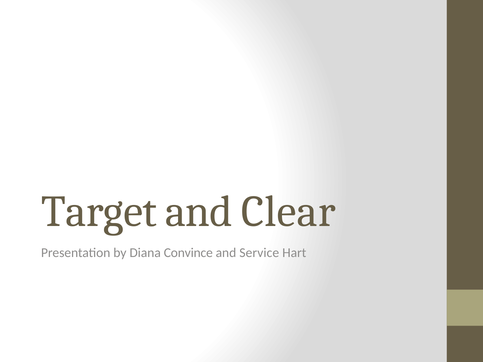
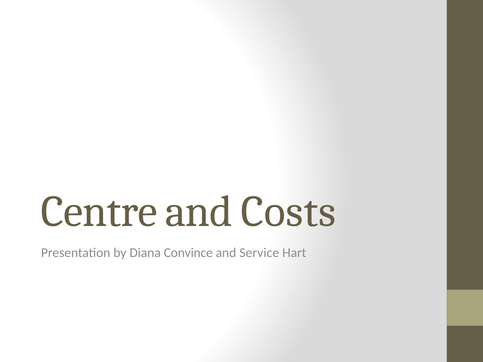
Target: Target -> Centre
Clear: Clear -> Costs
